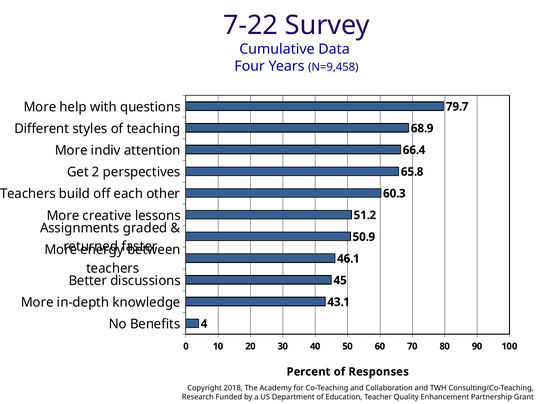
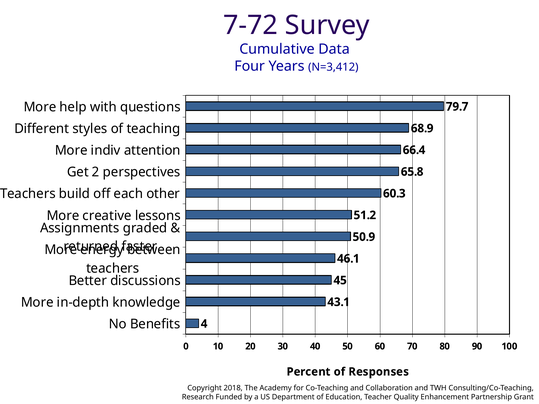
7-22: 7-22 -> 7-72
N=9,458: N=9,458 -> N=3,412
